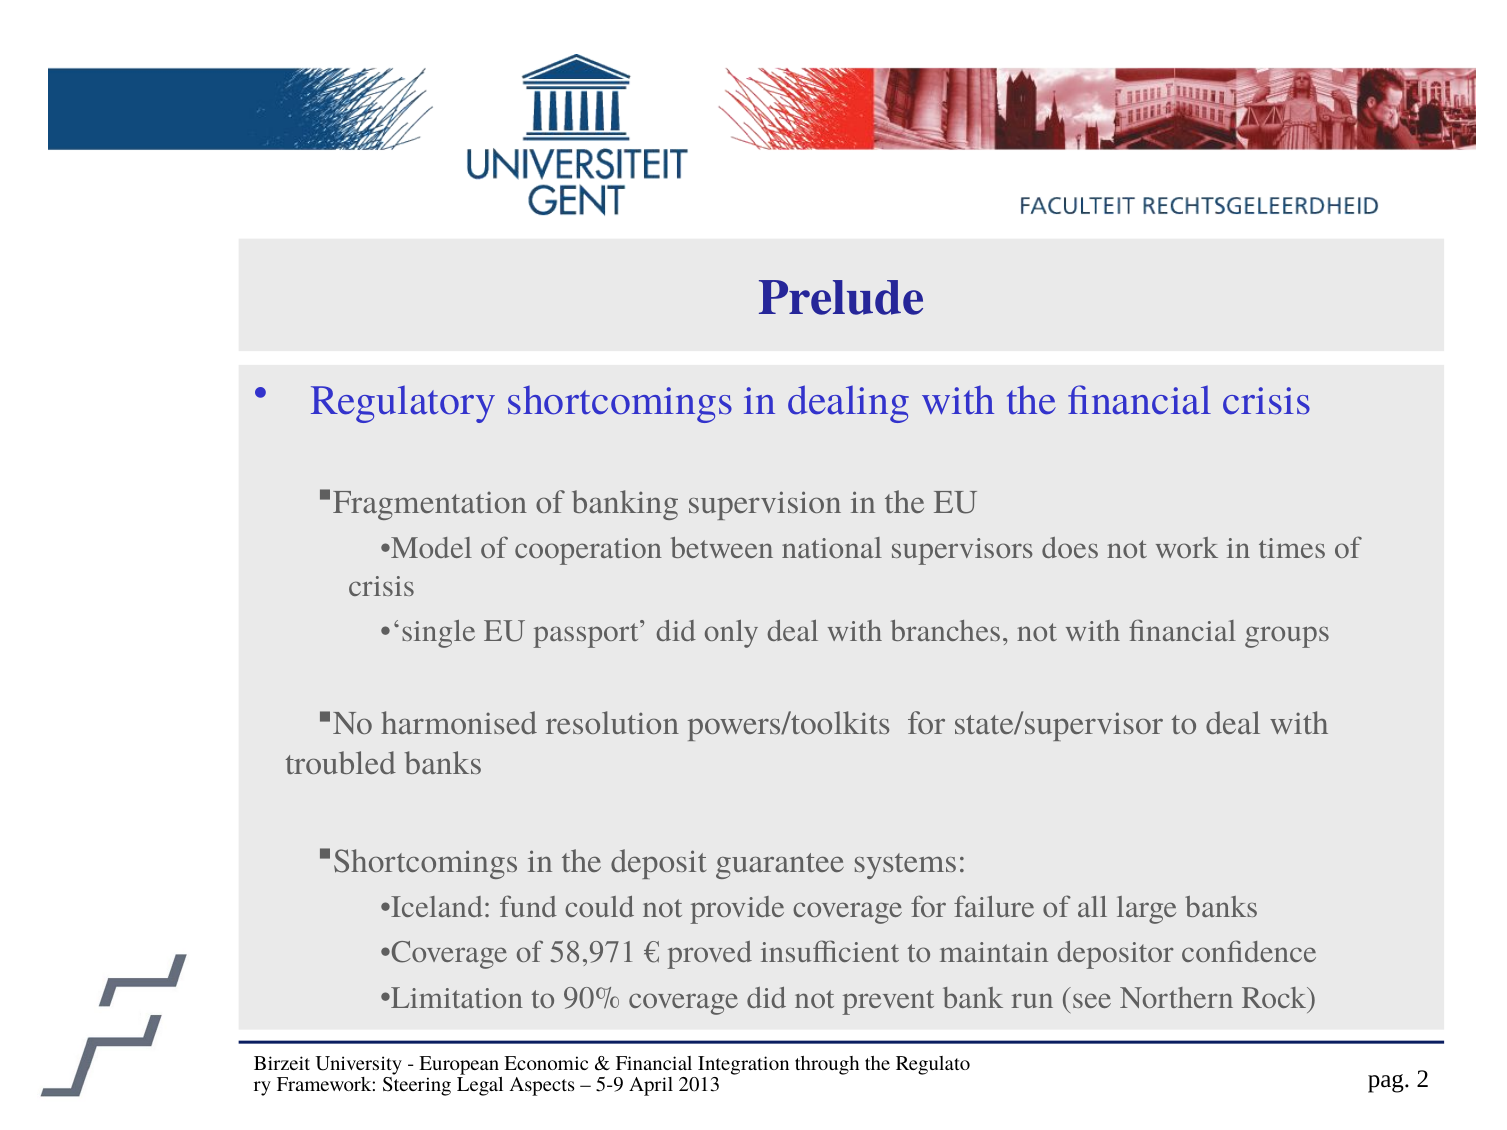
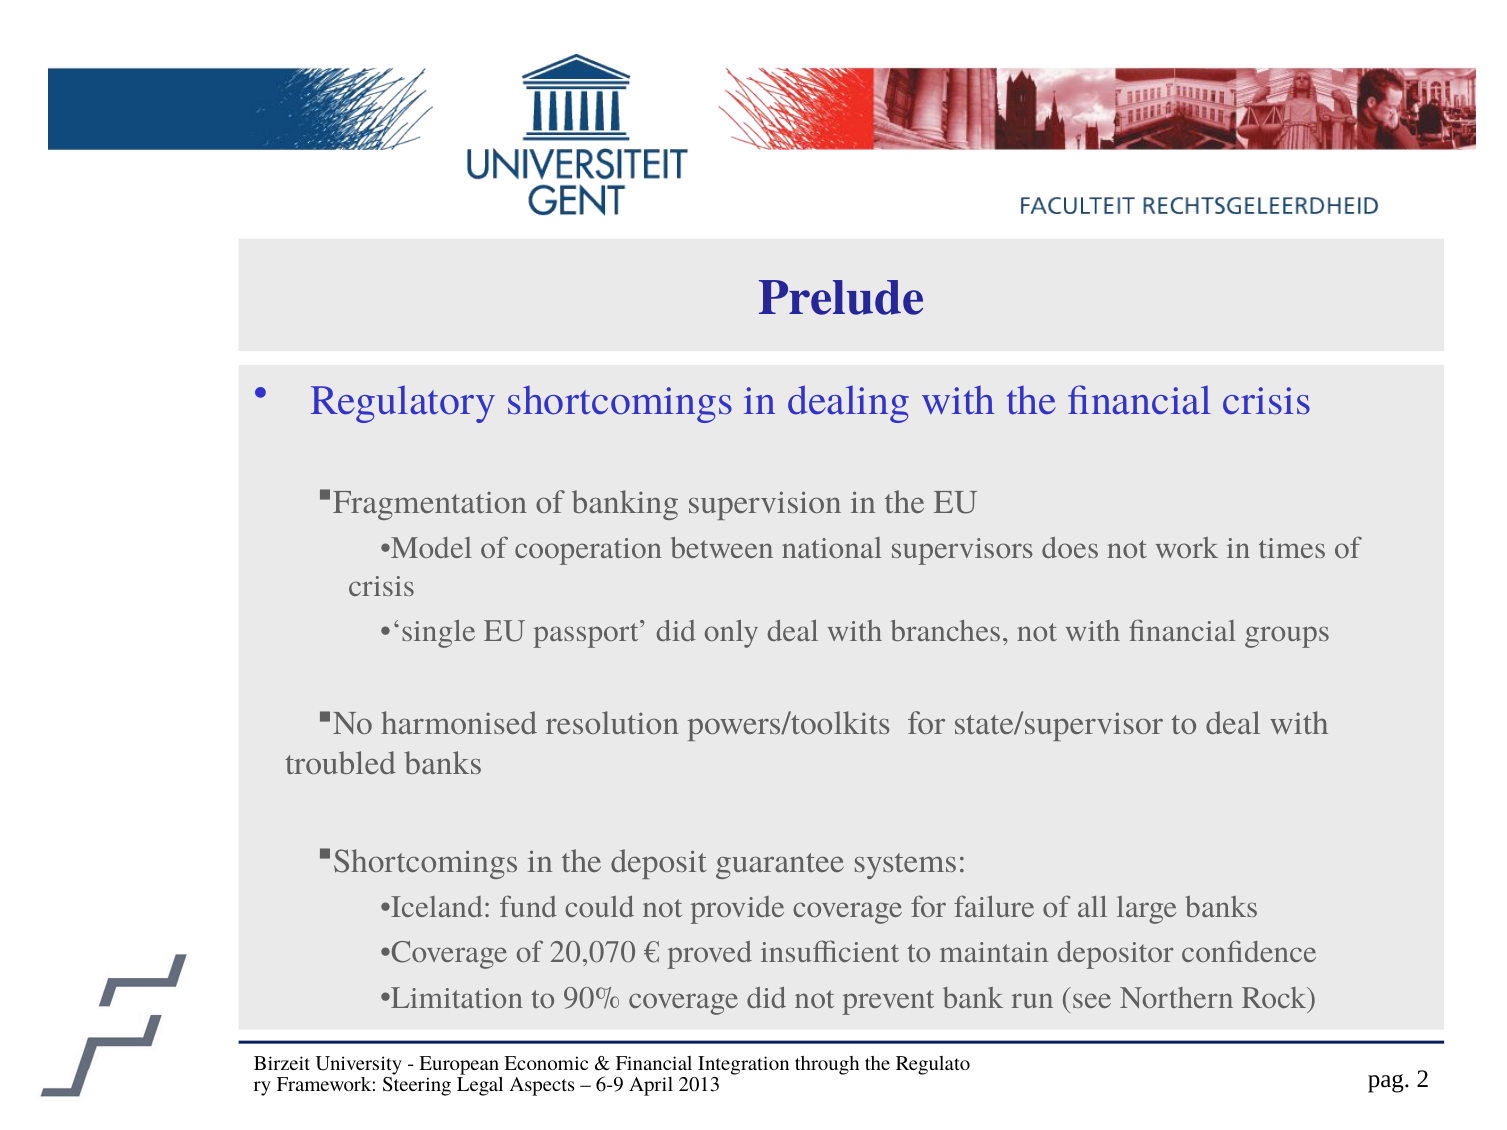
58,971: 58,971 -> 20,070
5-9: 5-9 -> 6-9
